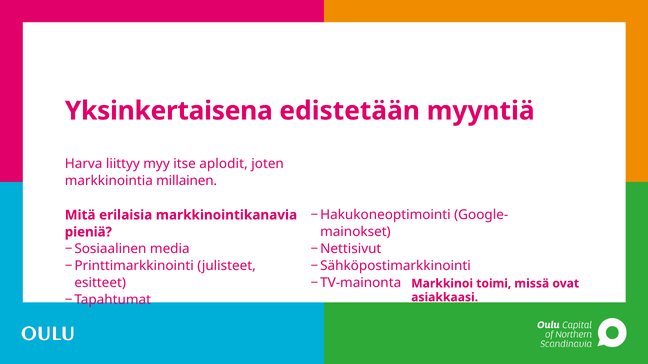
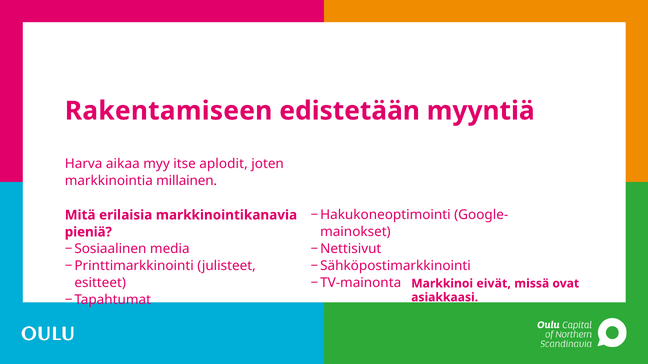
Yksinkertaisena: Yksinkertaisena -> Rakentamiseen
liittyy: liittyy -> aikaa
toimi: toimi -> eivät
